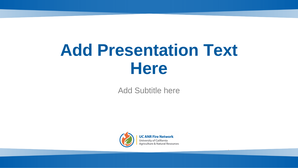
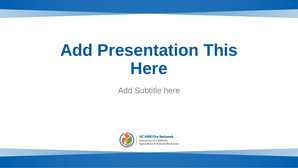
Text: Text -> This
